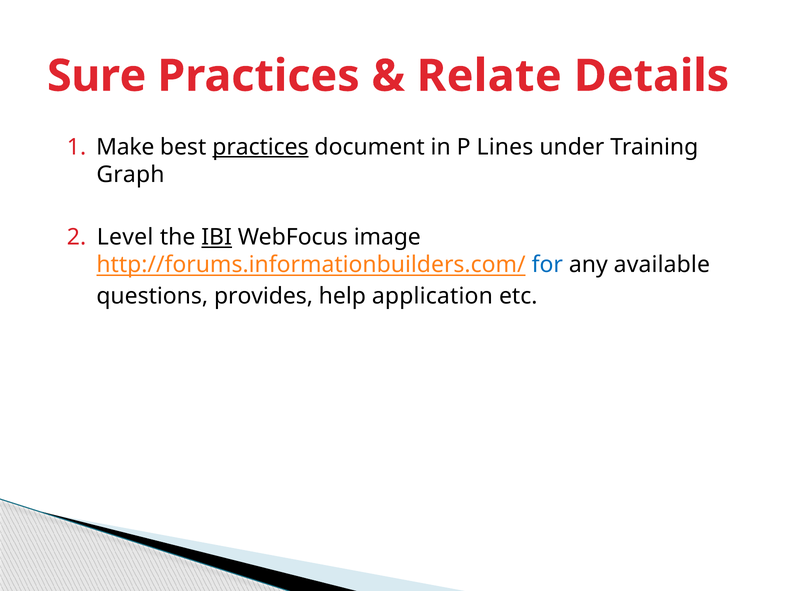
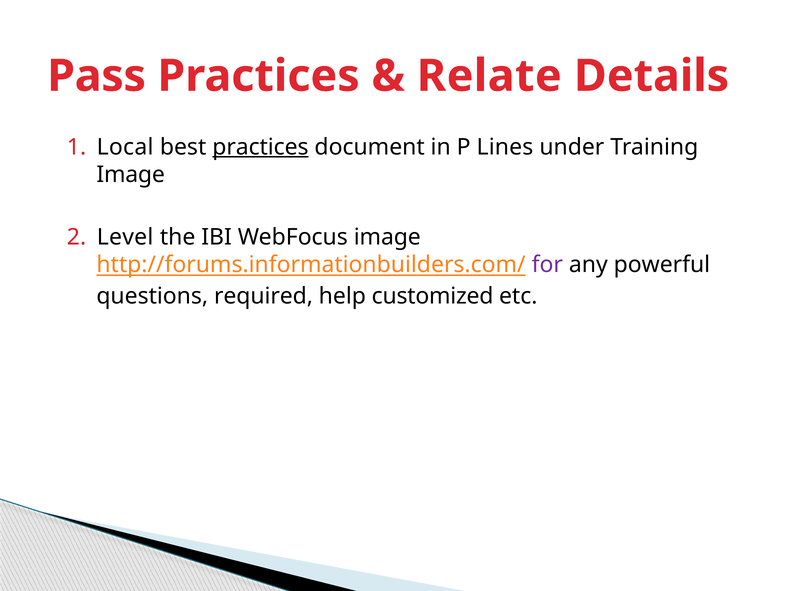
Sure: Sure -> Pass
Make: Make -> Local
Graph at (130, 175): Graph -> Image
IBI underline: present -> none
for colour: blue -> purple
available: available -> powerful
provides: provides -> required
application: application -> customized
